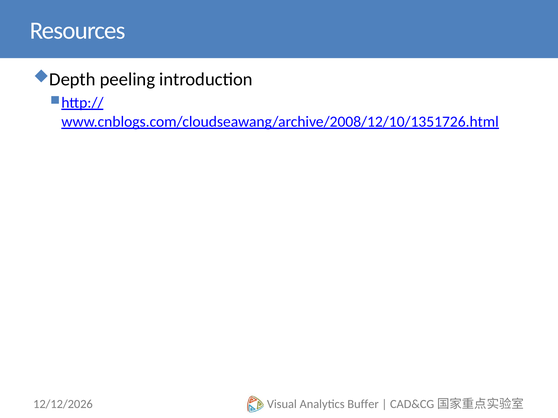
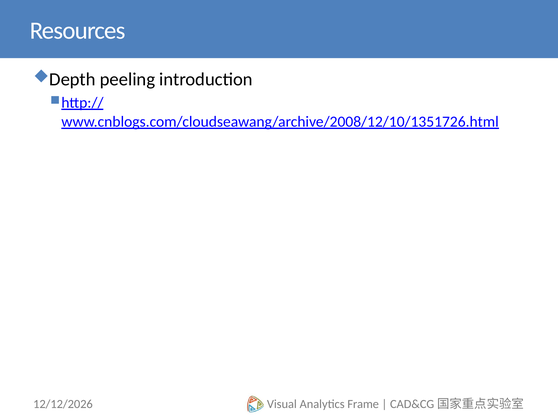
Buffer: Buffer -> Frame
